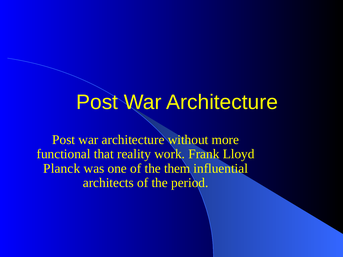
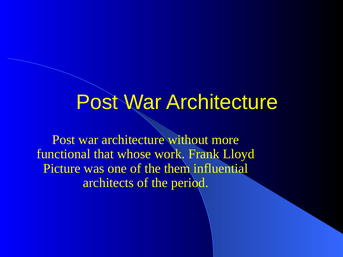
reality: reality -> whose
Planck: Planck -> Picture
